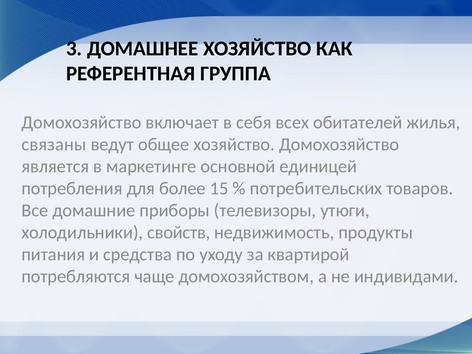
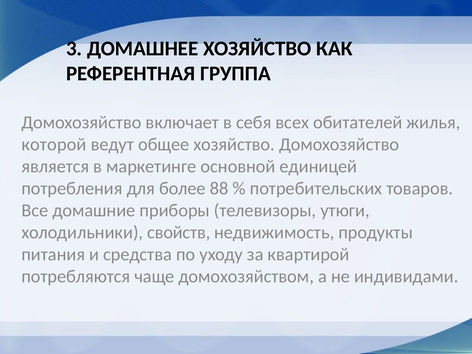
связаны: связаны -> которой
15: 15 -> 88
